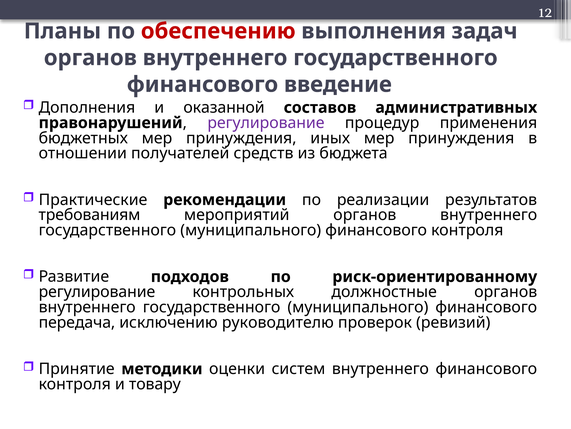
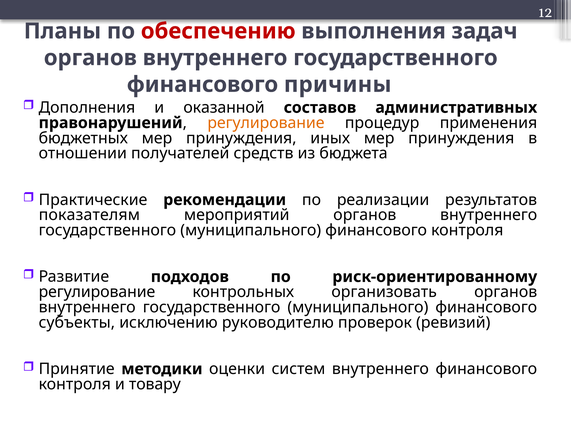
введение: введение -> причины
регулирование at (266, 123) colour: purple -> orange
требованиям: требованиям -> показателям
должностные: должностные -> организовать
передача: передача -> субъекты
